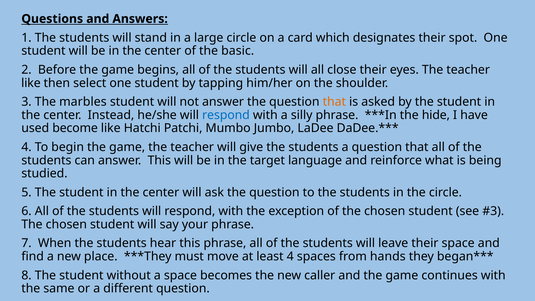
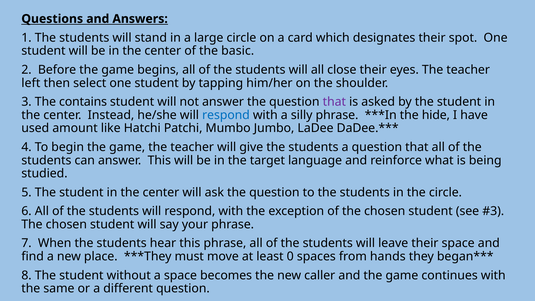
like at (31, 83): like -> left
marbles: marbles -> contains
that at (334, 102) colour: orange -> purple
become: become -> amount
least 4: 4 -> 0
